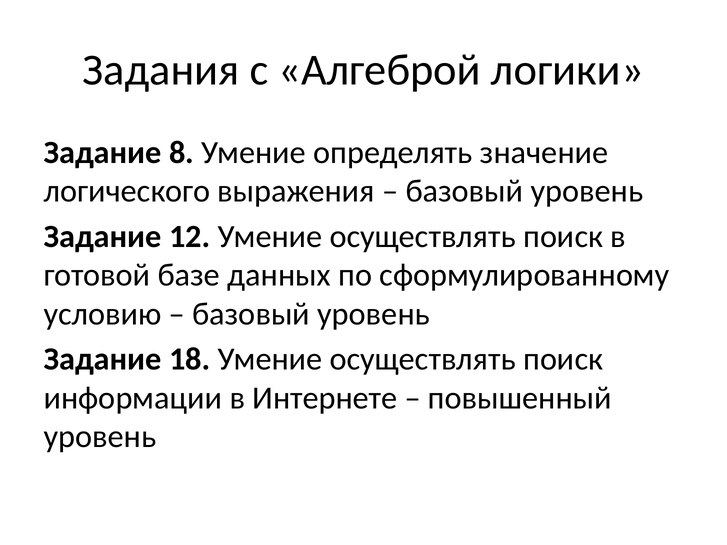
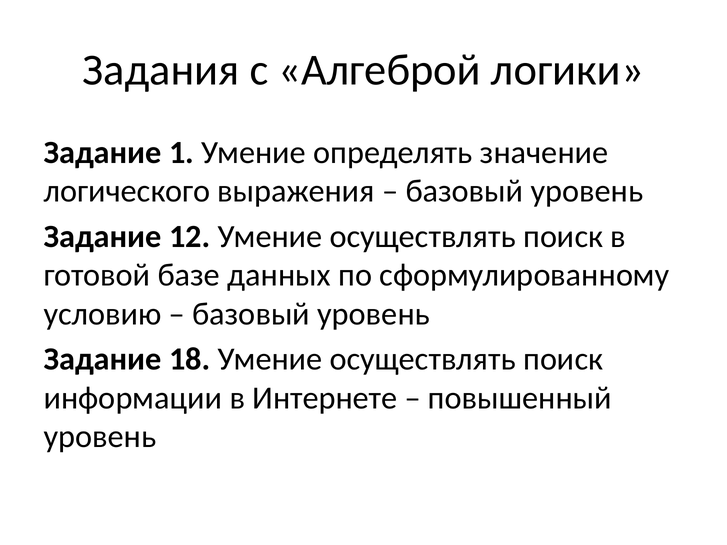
8: 8 -> 1
